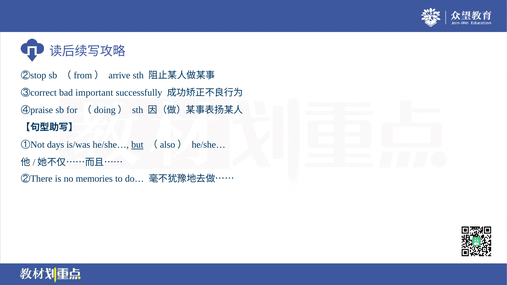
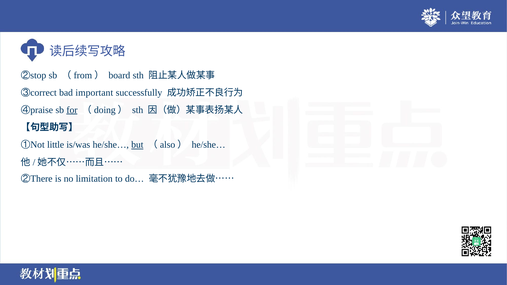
arrive: arrive -> board
for underline: none -> present
days: days -> little
memories: memories -> limitation
